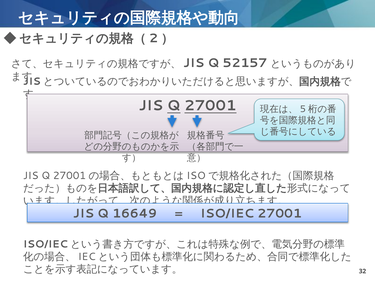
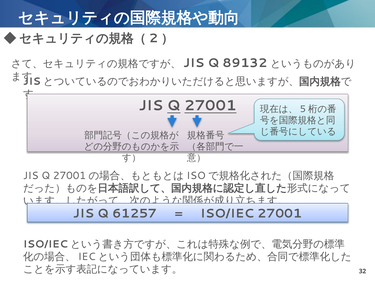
52157: 52157 -> 89132
16649: 16649 -> 61257
